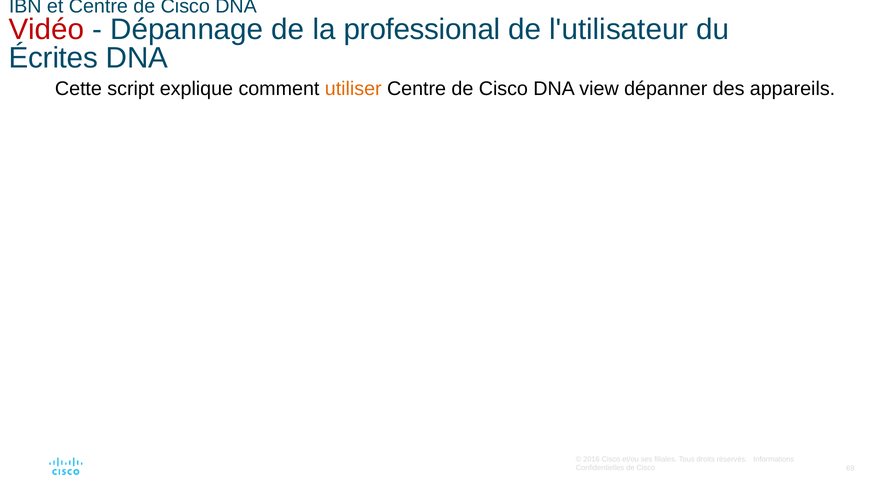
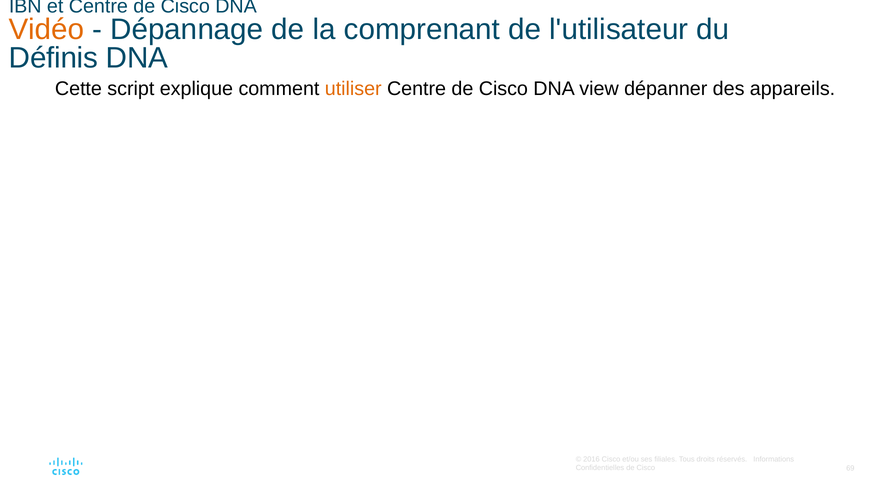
Vidéo colour: red -> orange
professional: professional -> comprenant
Écrites: Écrites -> Définis
